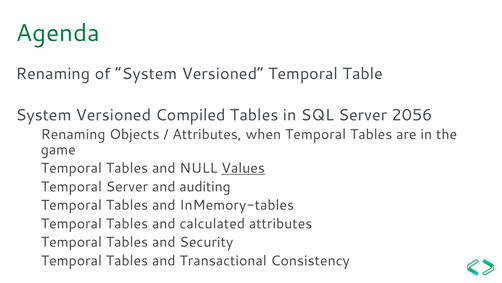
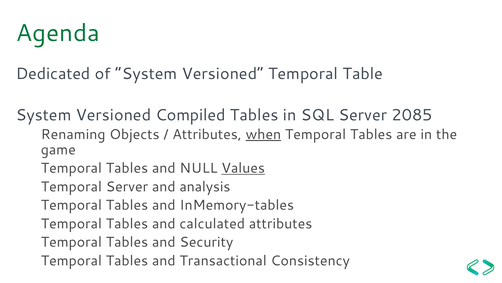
Renaming at (53, 74): Renaming -> Dedicated
2056: 2056 -> 2085
when underline: none -> present
auditing: auditing -> analysis
